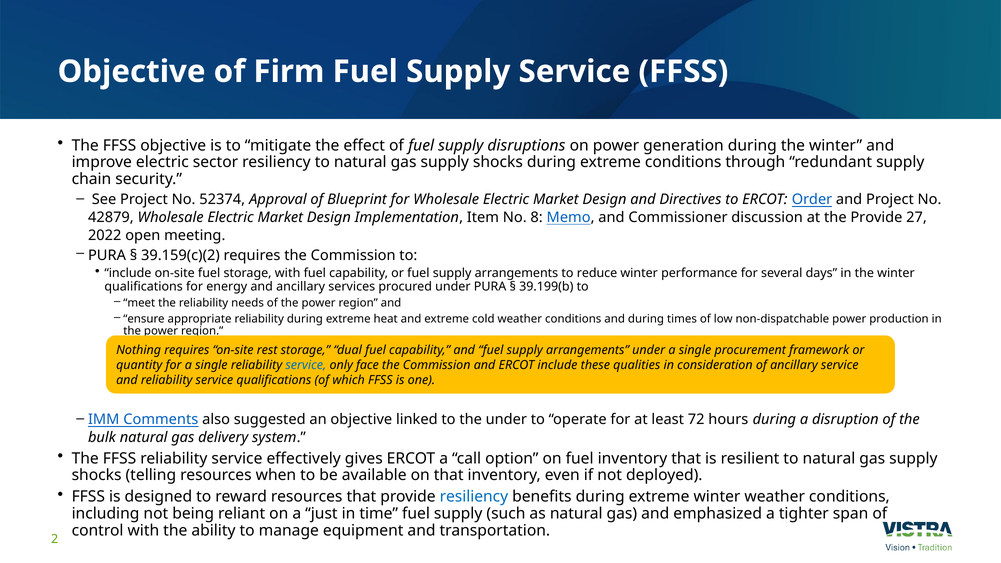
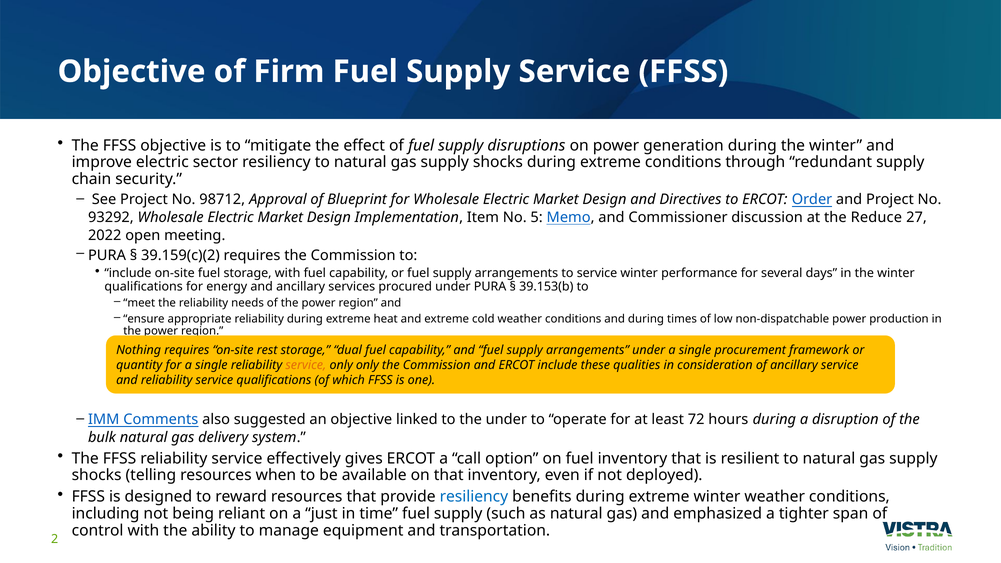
52374: 52374 -> 98712
42879: 42879 -> 93292
8: 8 -> 5
the Provide: Provide -> Reduce
to reduce: reduce -> service
39.199(b: 39.199(b -> 39.153(b
service at (306, 365) colour: blue -> orange
only face: face -> only
